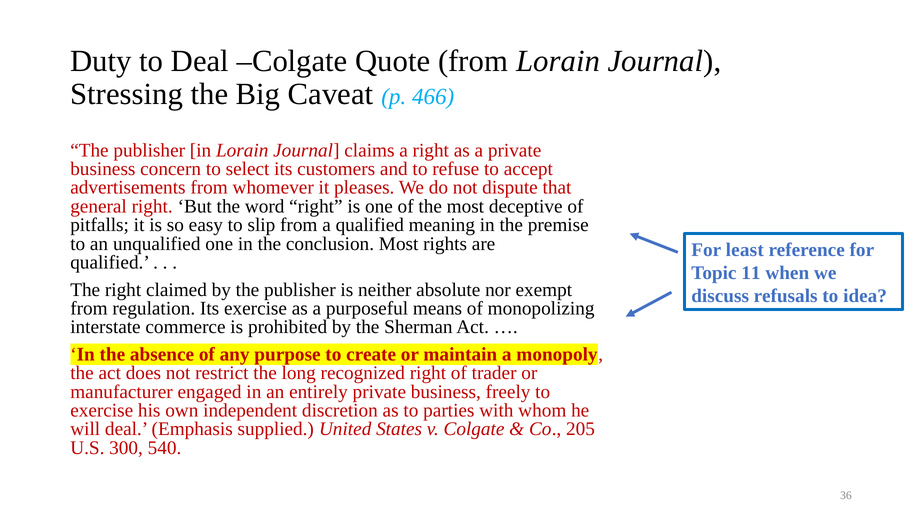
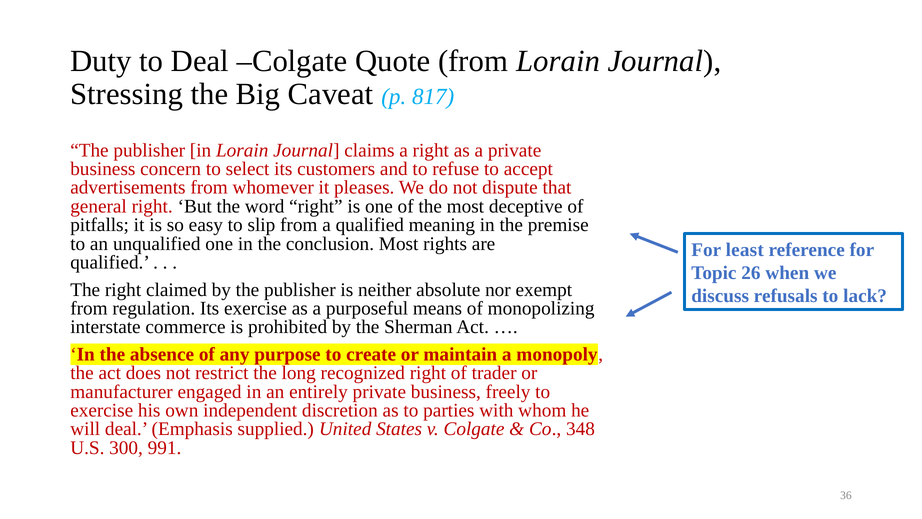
466: 466 -> 817
11: 11 -> 26
idea: idea -> lack
205: 205 -> 348
540: 540 -> 991
